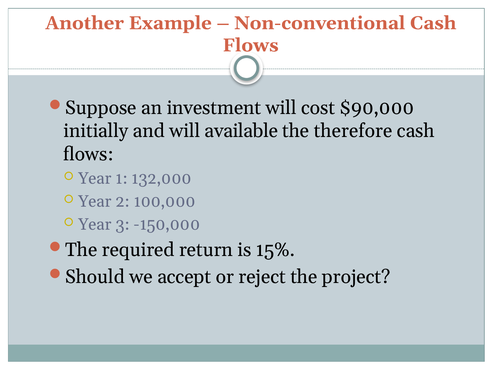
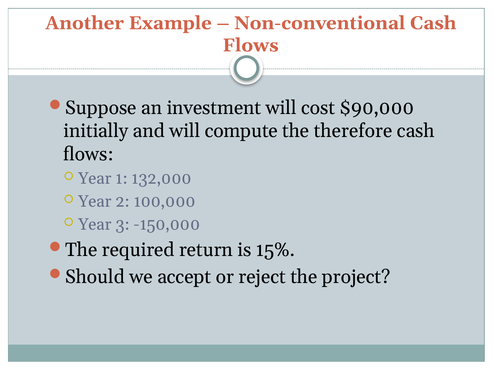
available: available -> compute
